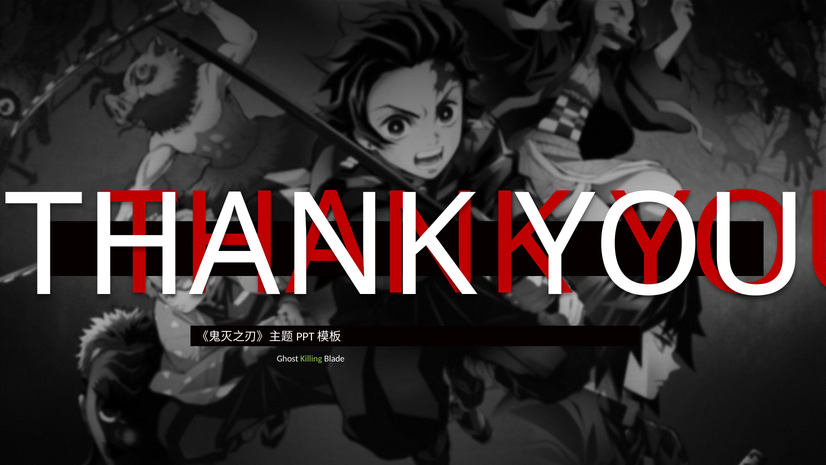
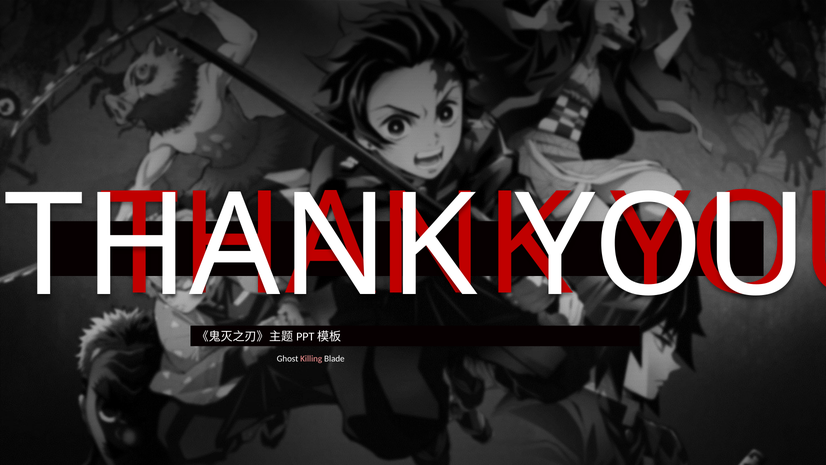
Killing colour: light green -> pink
